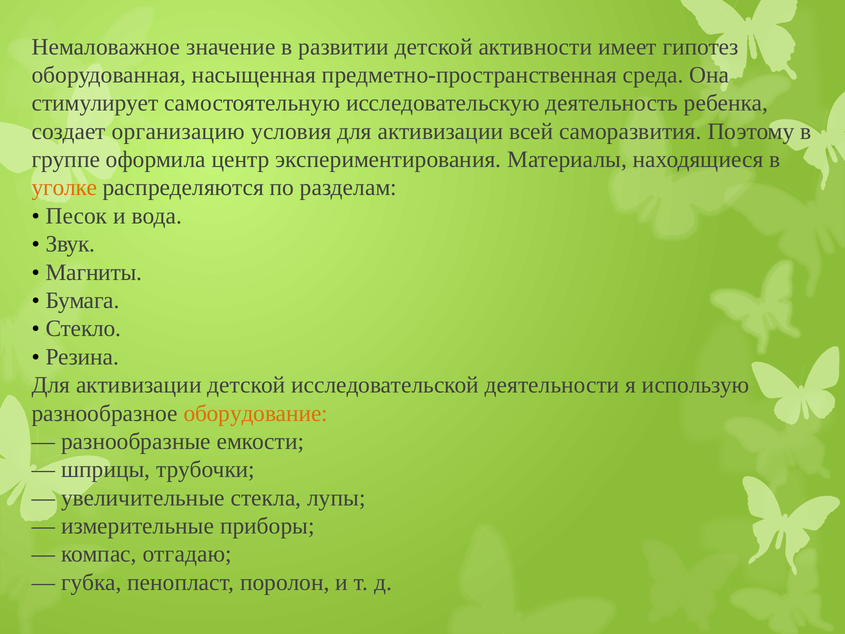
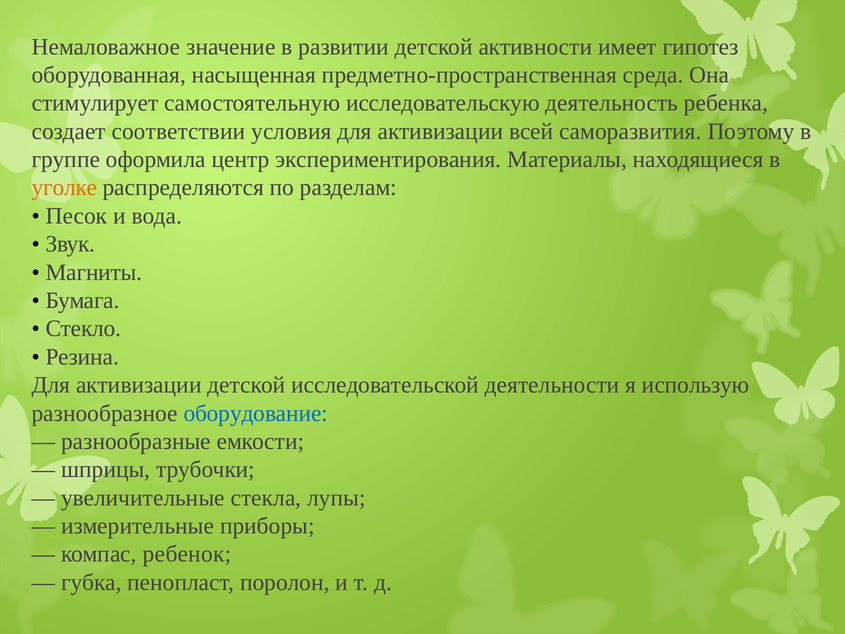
организацию: организацию -> соответствии
оборудование colour: orange -> blue
отгадаю: отгадаю -> ребенок
